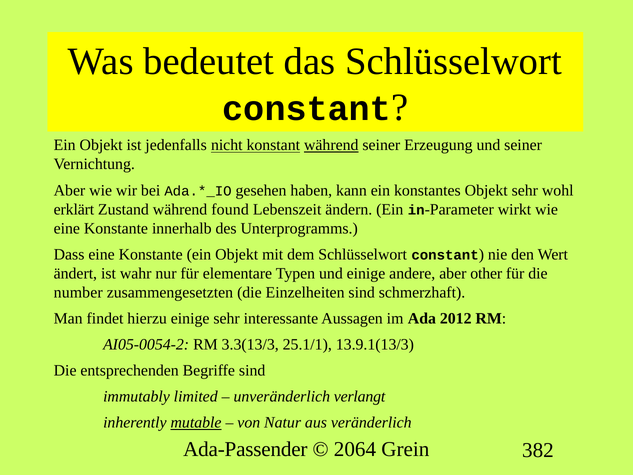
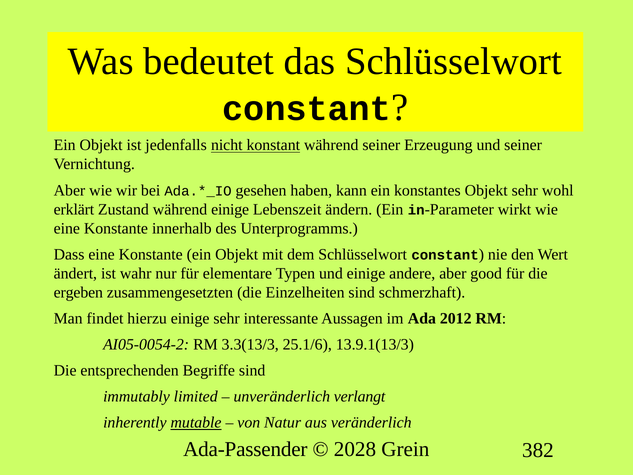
während at (331, 145) underline: present -> none
während found: found -> einige
other: other -> good
number: number -> ergeben
25.1/1: 25.1/1 -> 25.1/6
2064: 2064 -> 2028
